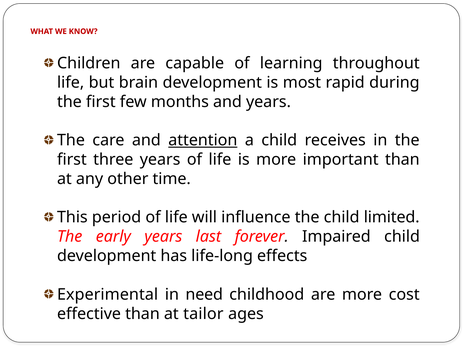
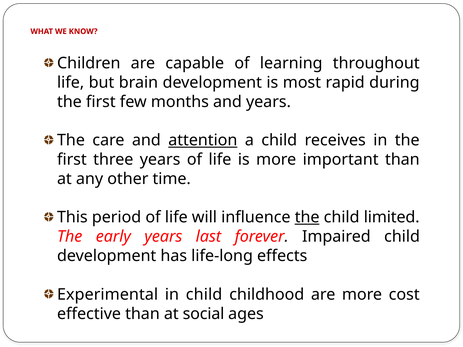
the at (307, 217) underline: none -> present
in need: need -> child
tailor: tailor -> social
